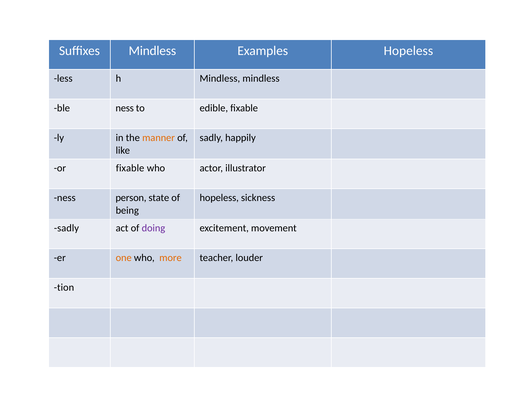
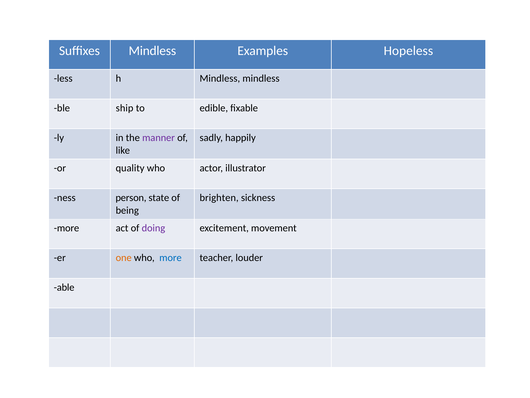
ble ness: ness -> ship
manner colour: orange -> purple
or fixable: fixable -> quality
hopeless at (219, 198): hopeless -> brighten
sadly at (66, 228): sadly -> more
more at (170, 258) colour: orange -> blue
tion: tion -> able
